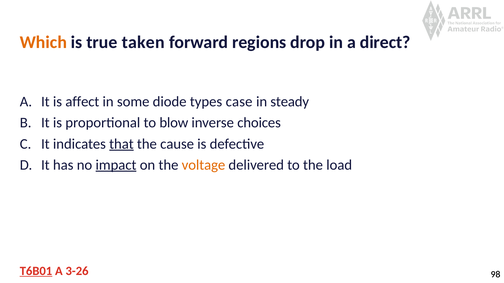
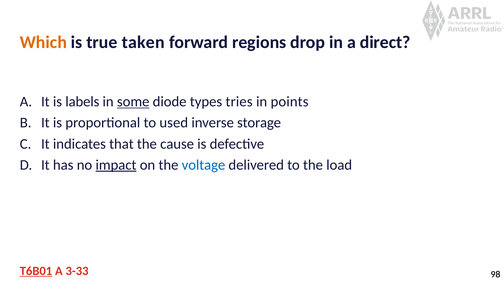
affect: affect -> labels
some underline: none -> present
case: case -> tries
steady: steady -> points
blow: blow -> used
choices: choices -> storage
that underline: present -> none
voltage colour: orange -> blue
3-26: 3-26 -> 3-33
